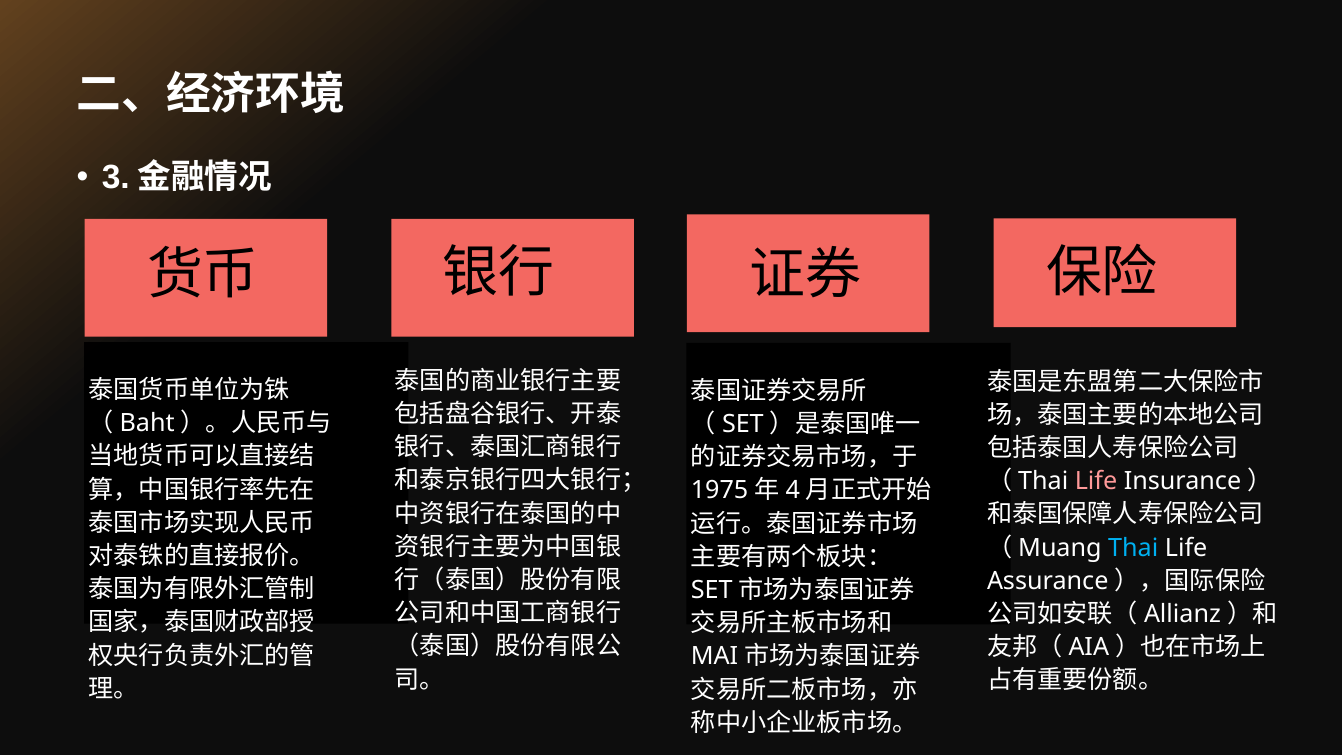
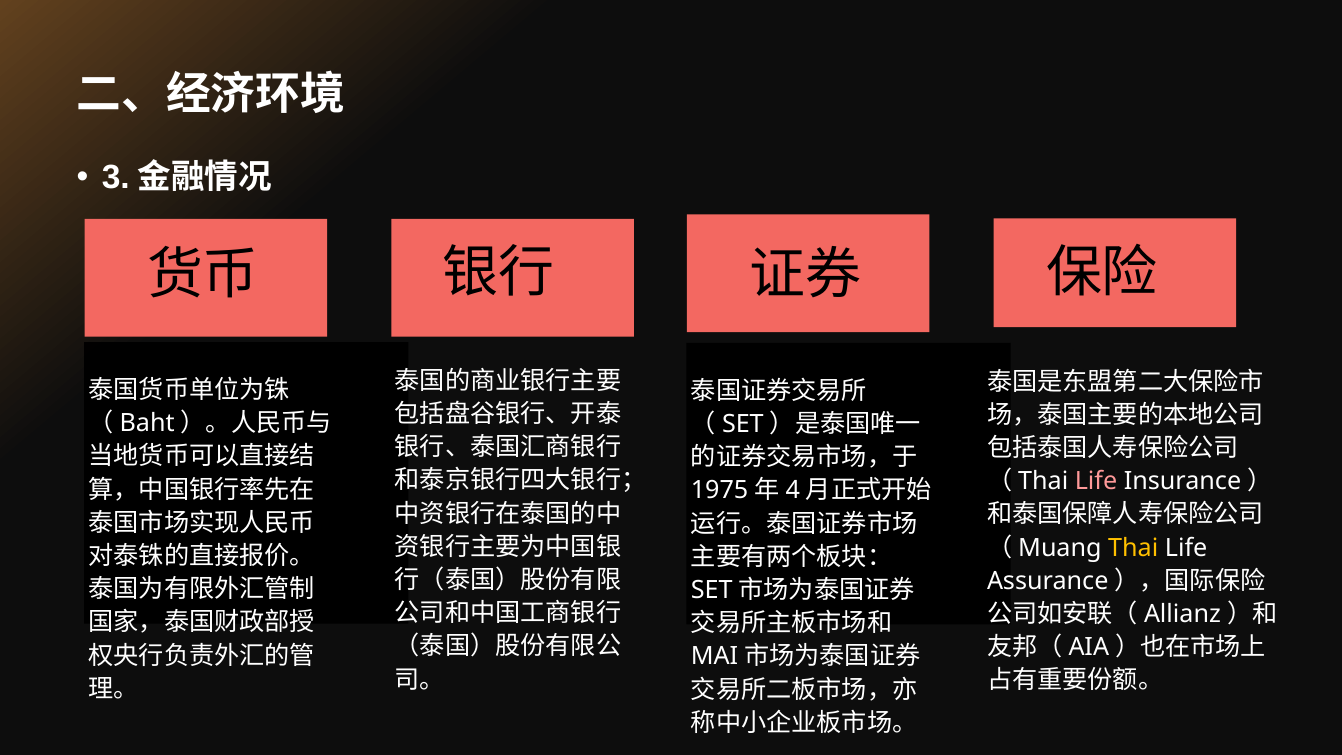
Thai colour: light blue -> yellow
